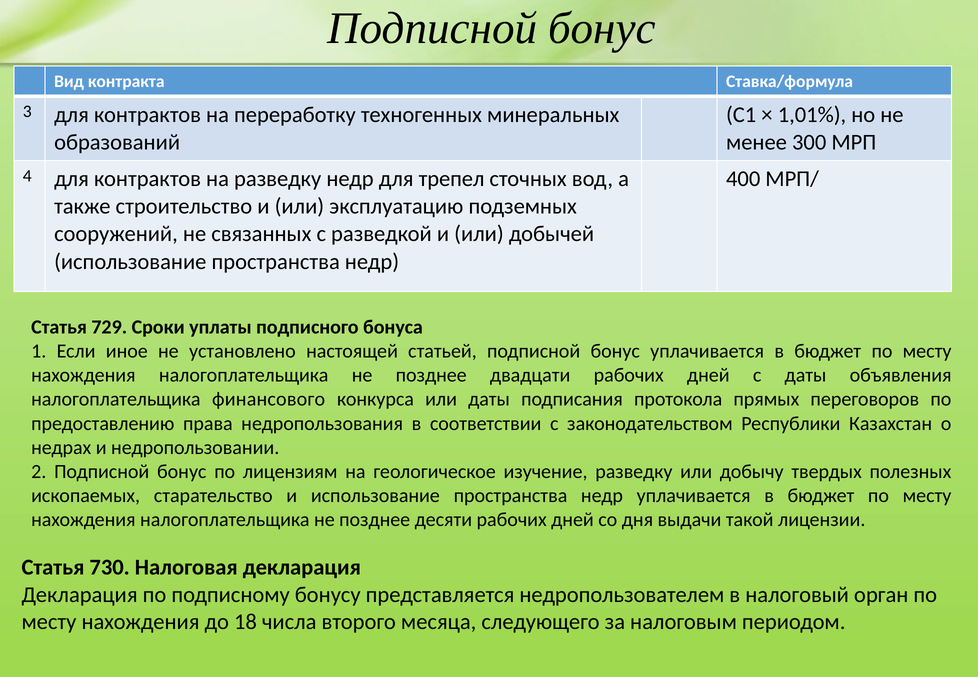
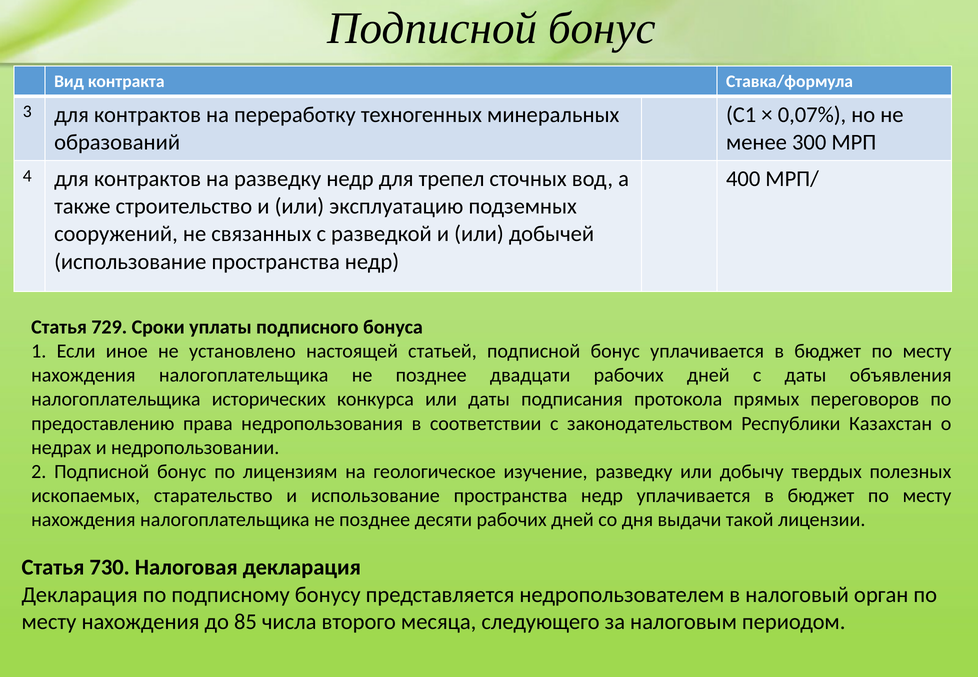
1,01%: 1,01% -> 0,07%
финансового: финансового -> исторических
18: 18 -> 85
